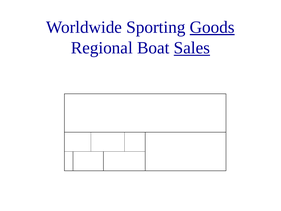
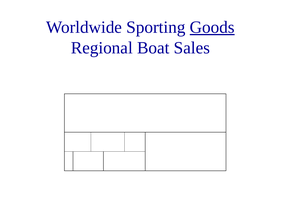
Sales underline: present -> none
